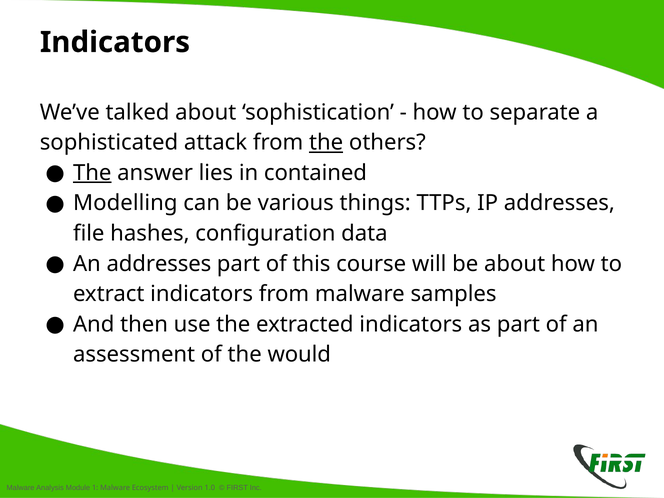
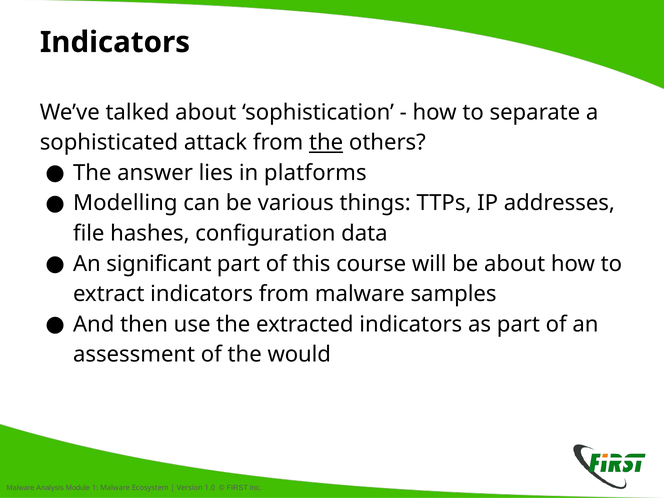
The at (92, 173) underline: present -> none
contained: contained -> platforms
An addresses: addresses -> significant
